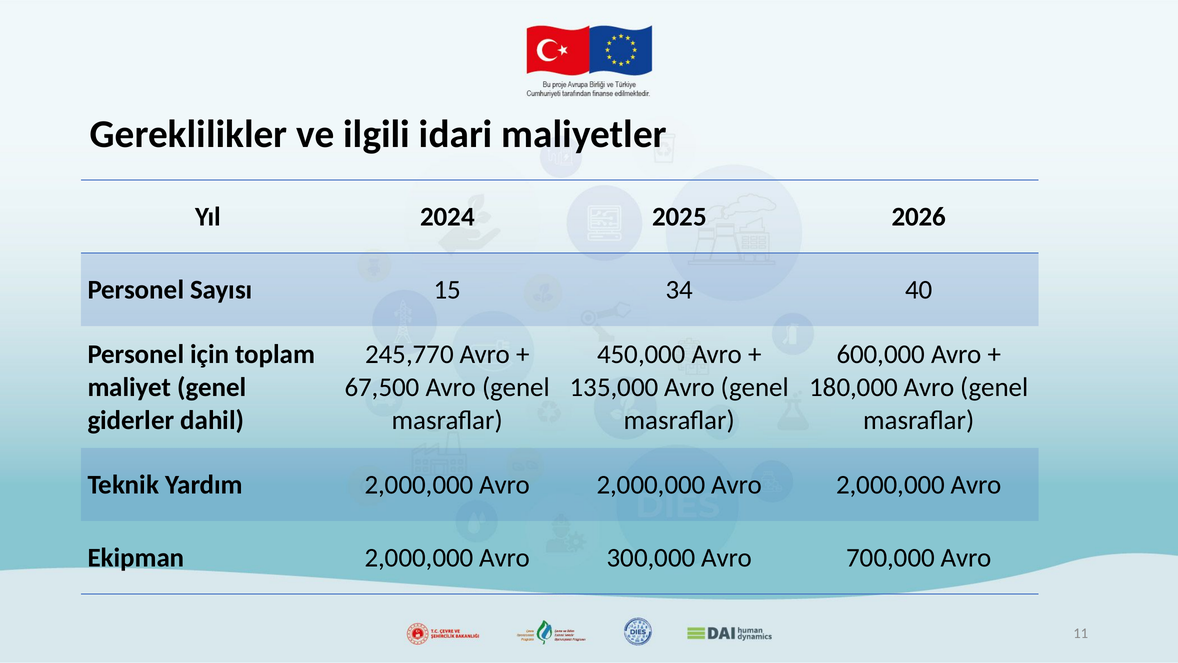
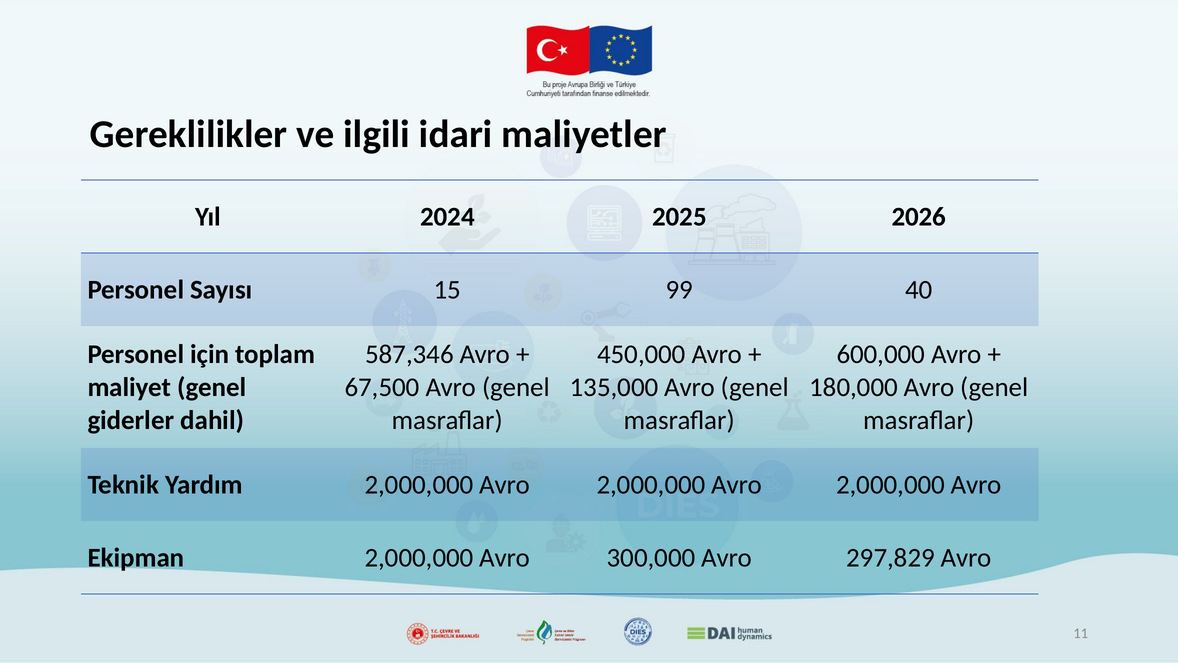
34: 34 -> 99
245,770: 245,770 -> 587,346
700,000: 700,000 -> 297,829
